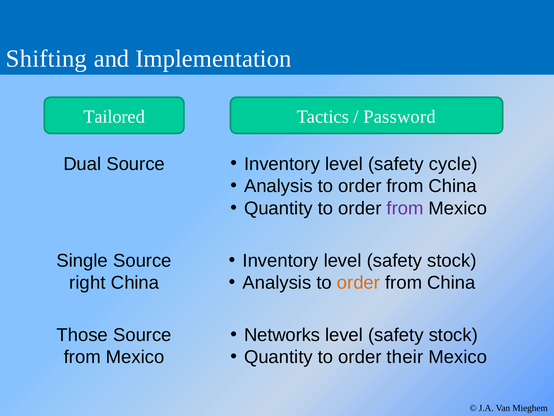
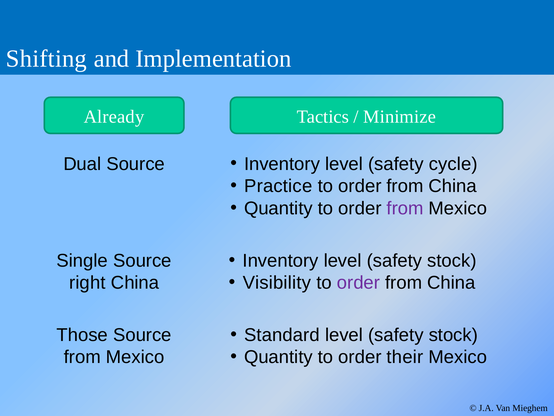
Tailored: Tailored -> Already
Password: Password -> Minimize
Analysis at (278, 186): Analysis -> Practice
Analysis at (277, 282): Analysis -> Visibility
order at (358, 282) colour: orange -> purple
Networks: Networks -> Standard
